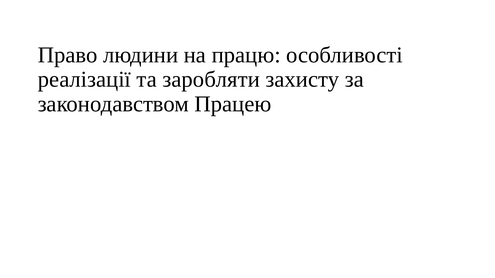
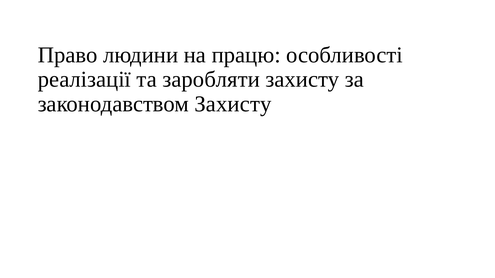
законодавством Працею: Працею -> Захисту
